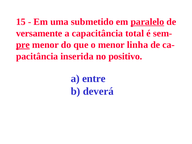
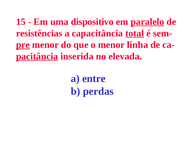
submetido: submetido -> dispositivo
versamente: versamente -> resistências
total underline: none -> present
pacitância underline: none -> present
positivo: positivo -> elevada
deverá: deverá -> perdas
